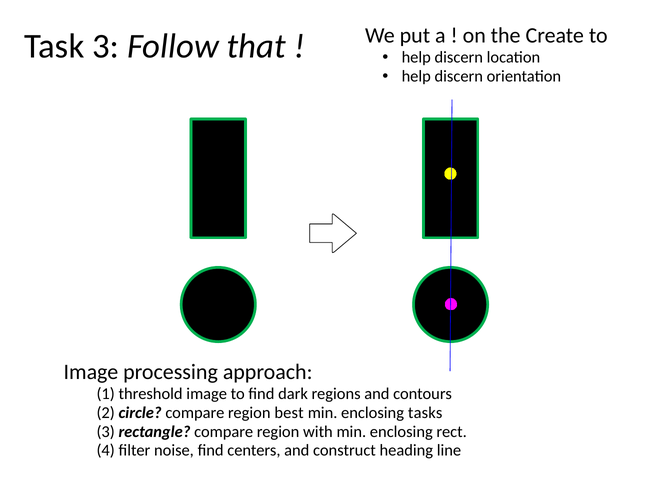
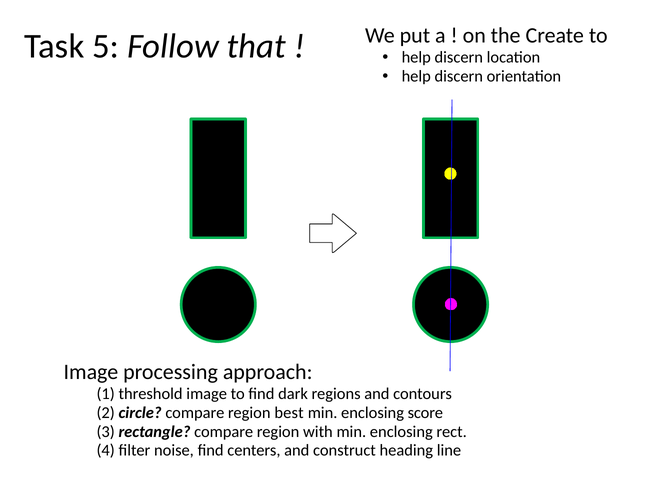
Task 3: 3 -> 5
tasks: tasks -> score
